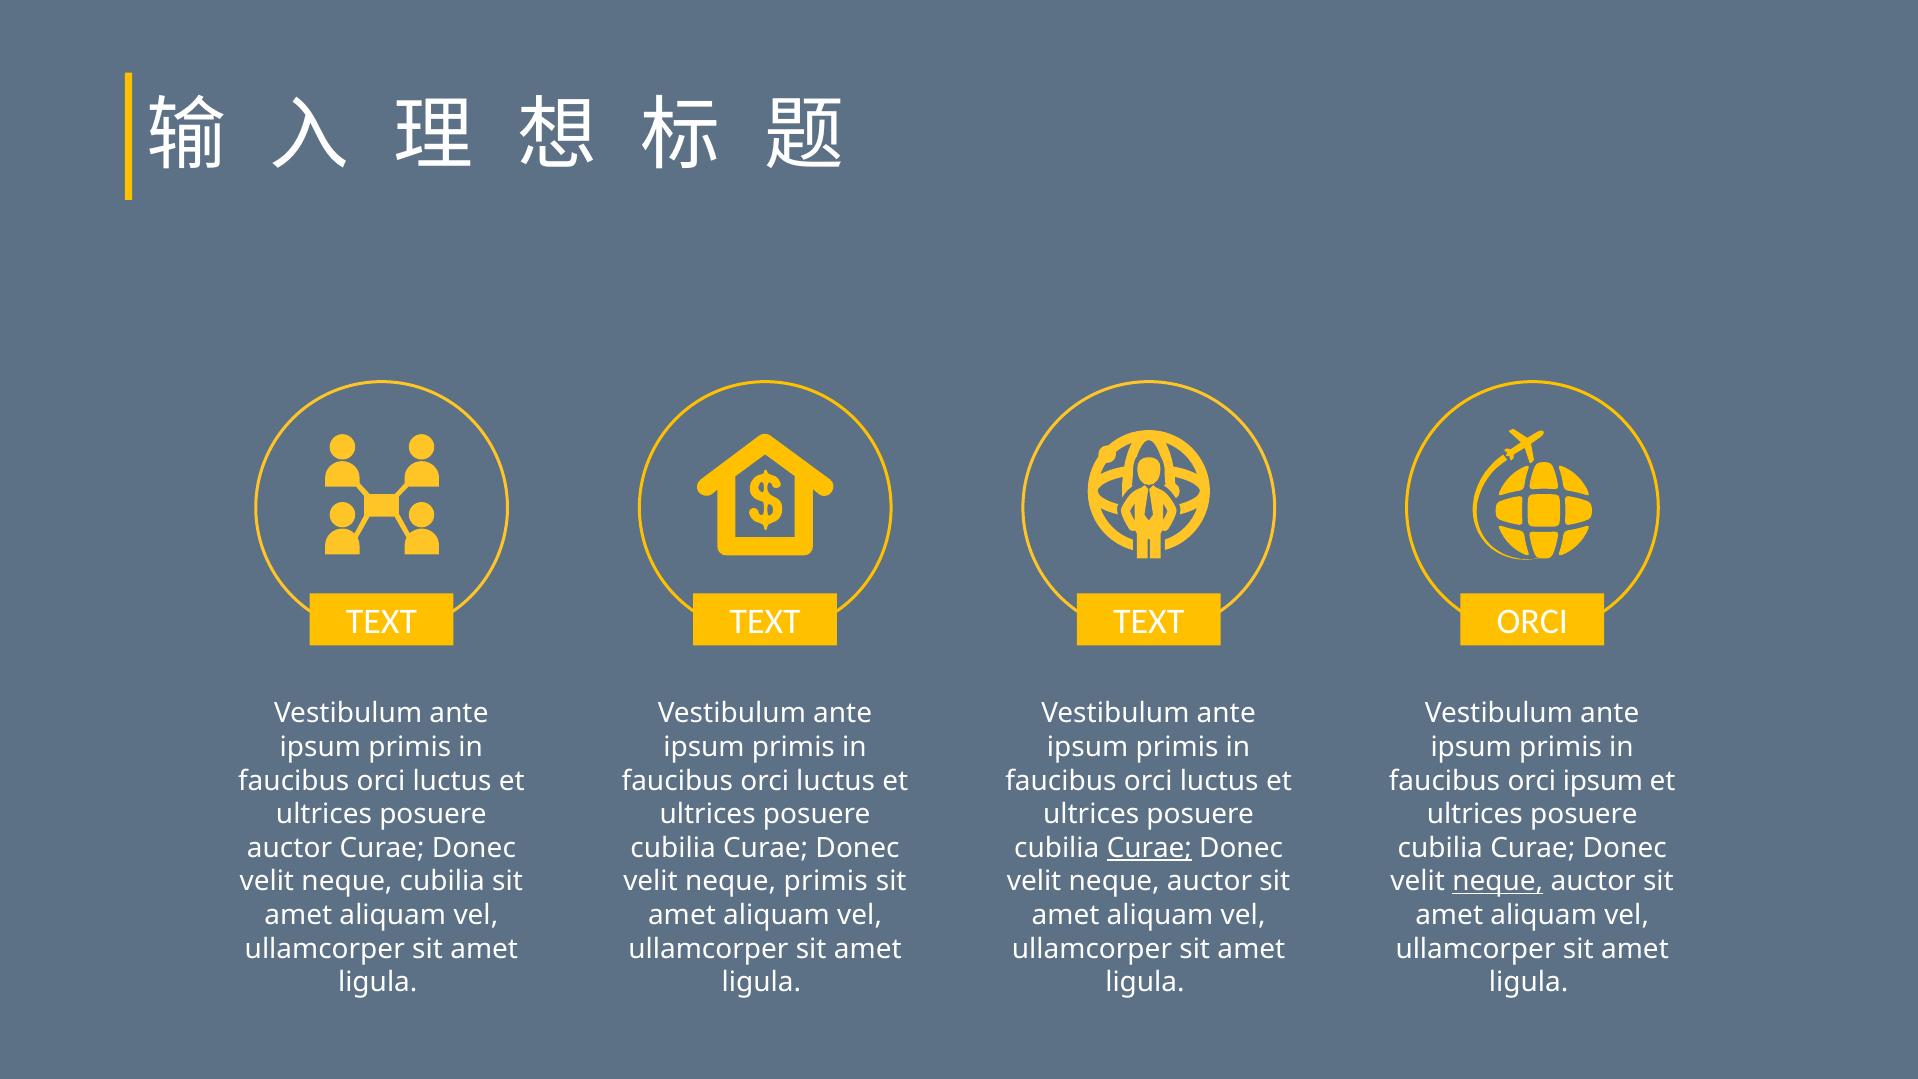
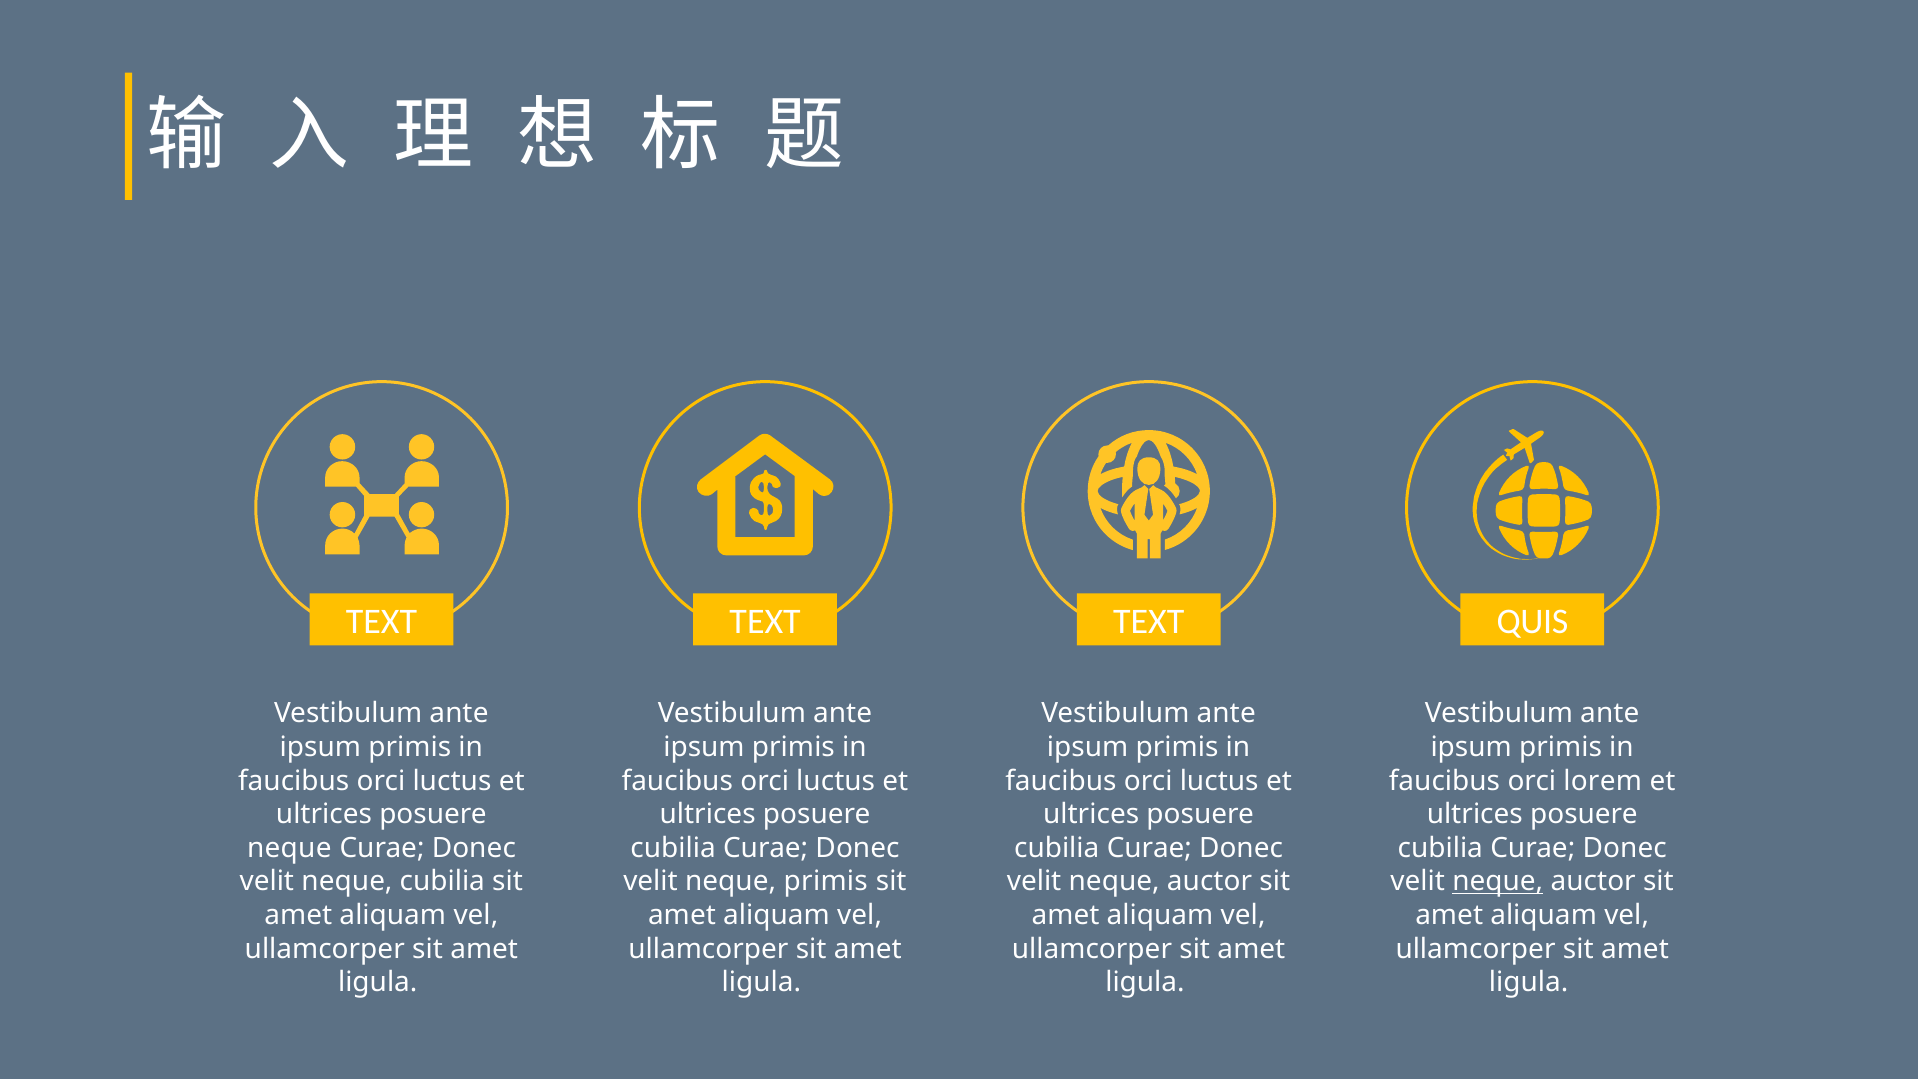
TEXT ORCI: ORCI -> QUIS
orci ipsum: ipsum -> lorem
auctor at (289, 848): auctor -> neque
Curae at (1149, 848) underline: present -> none
